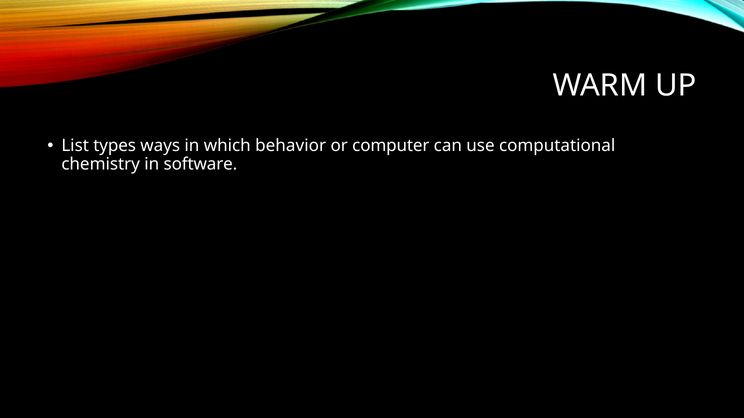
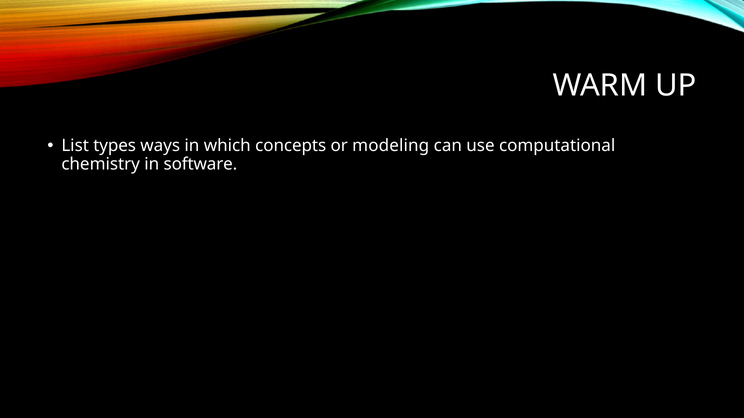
behavior: behavior -> concepts
computer: computer -> modeling
